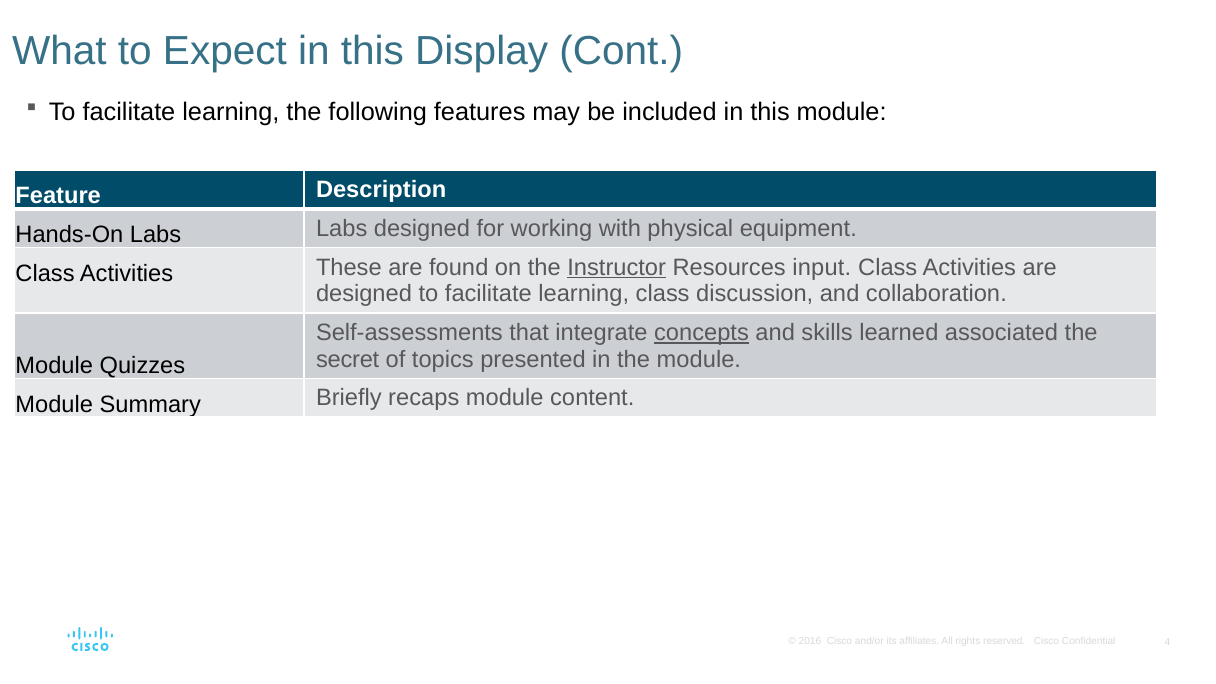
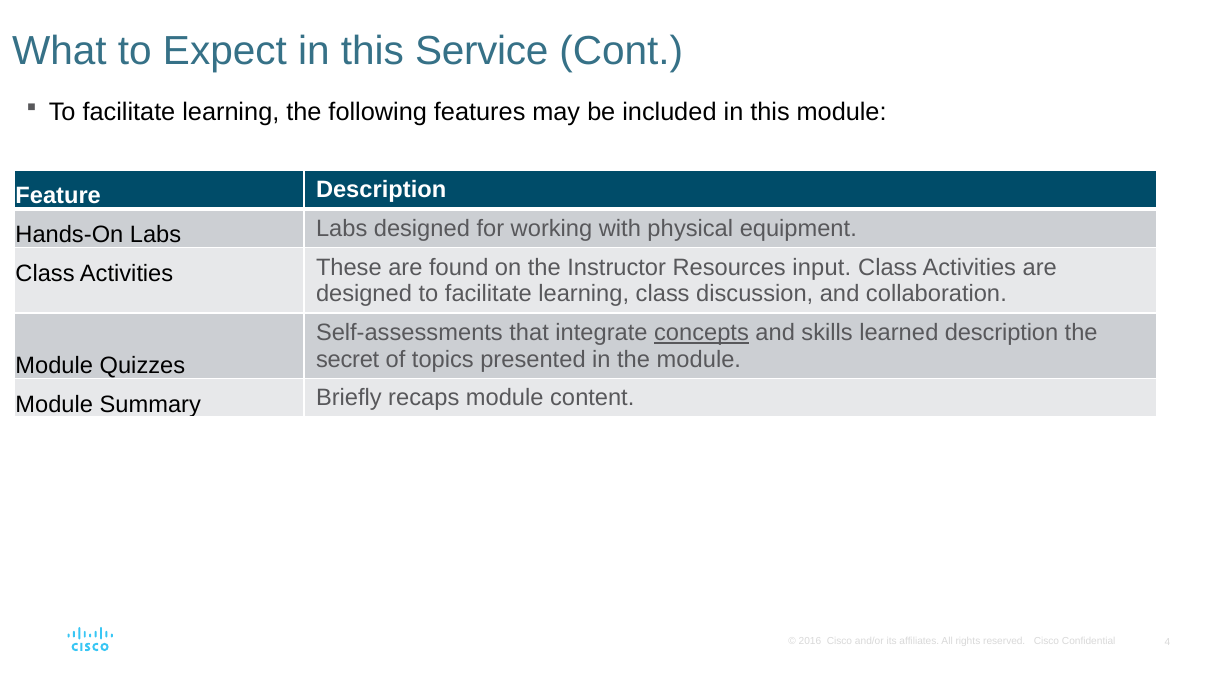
Display: Display -> Service
Instructor underline: present -> none
learned associated: associated -> description
